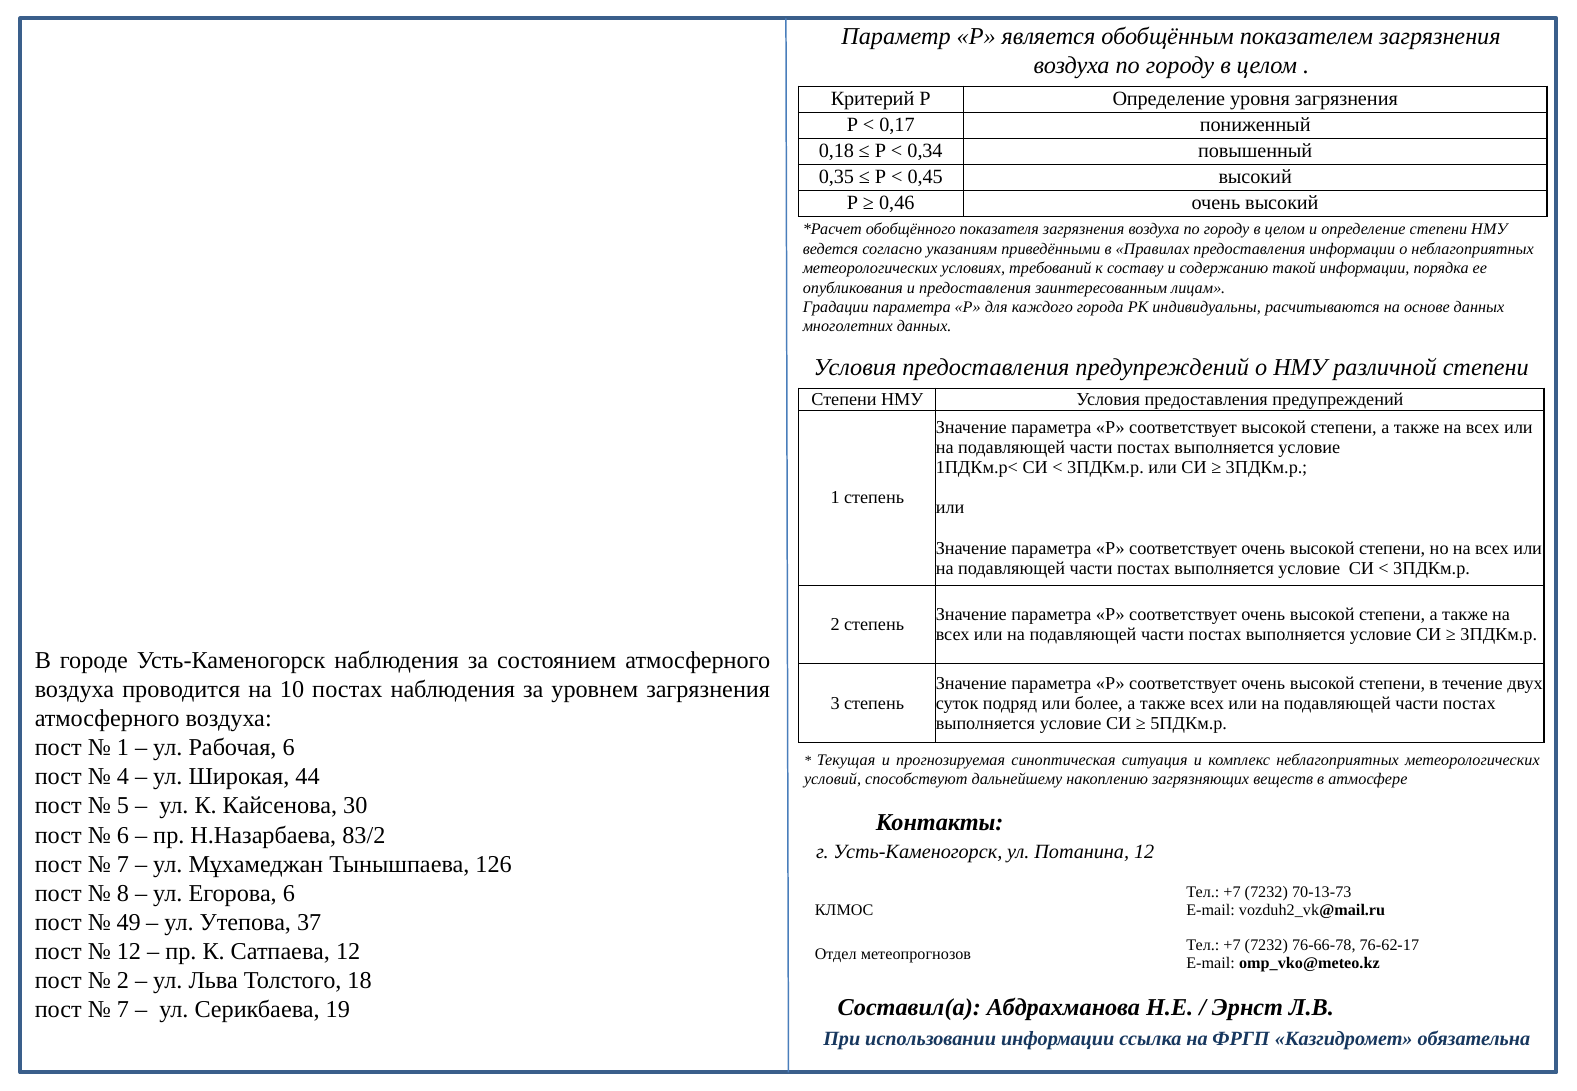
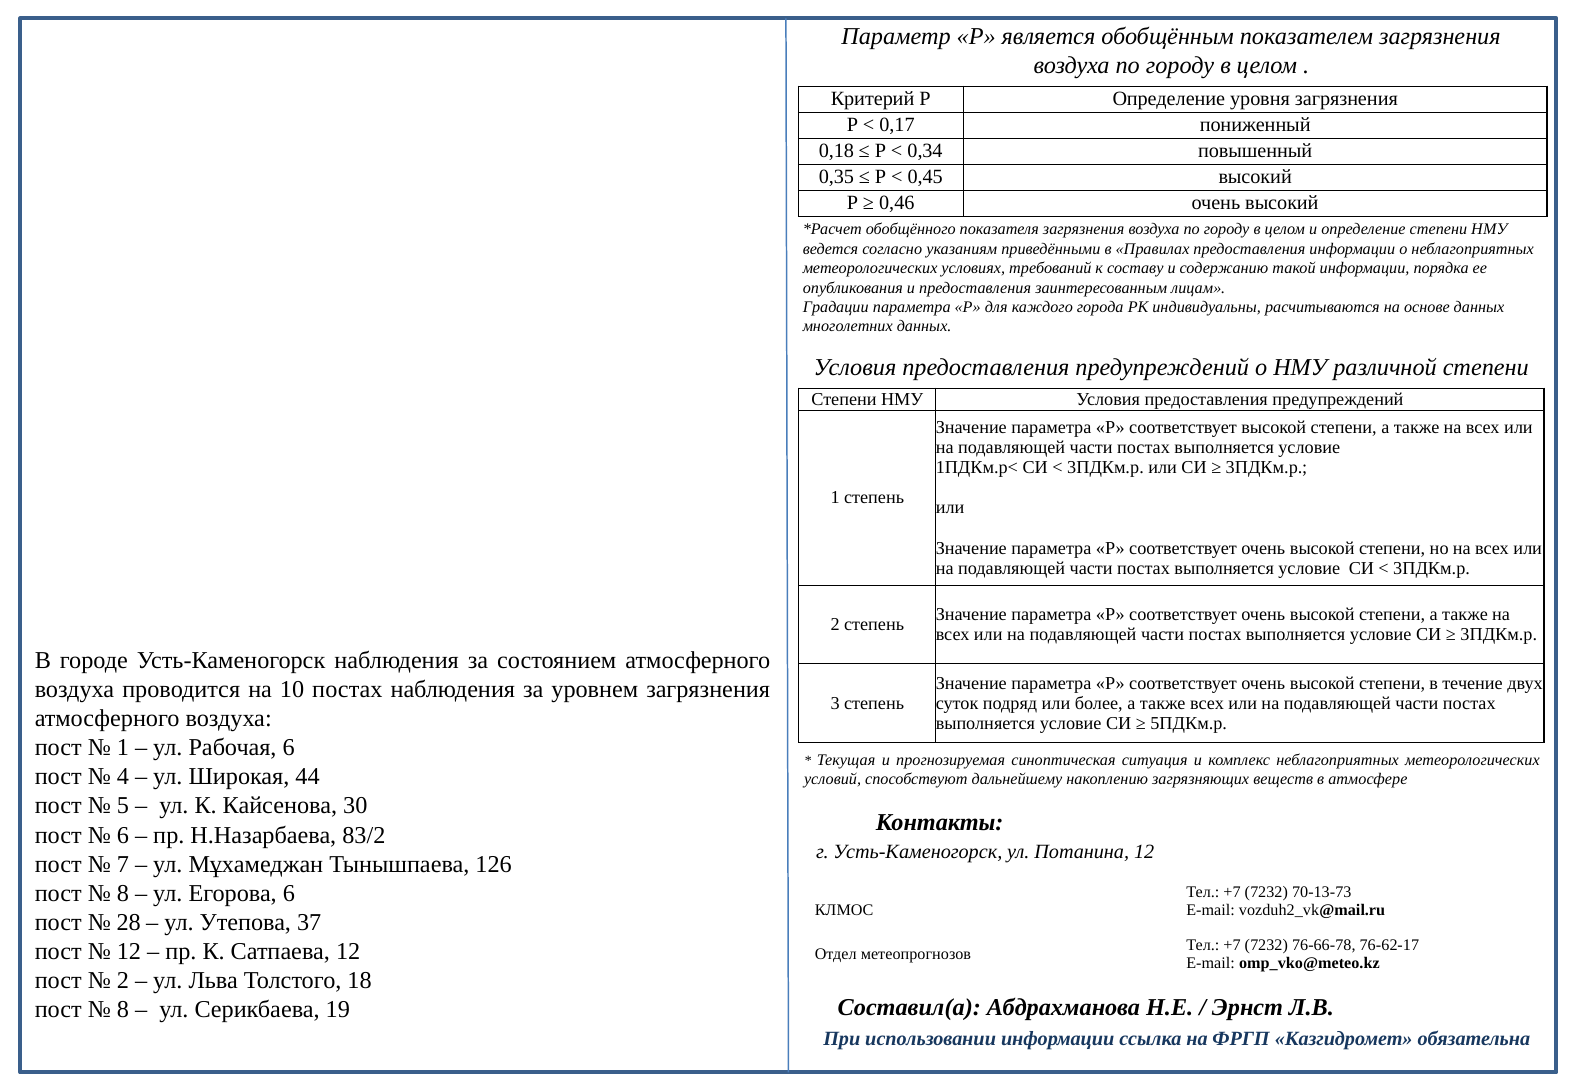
49: 49 -> 28
7 at (123, 1010): 7 -> 8
